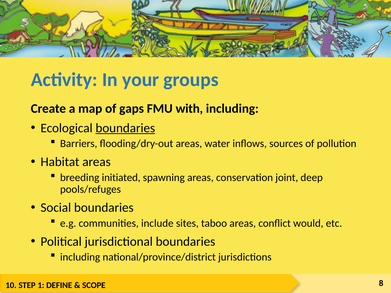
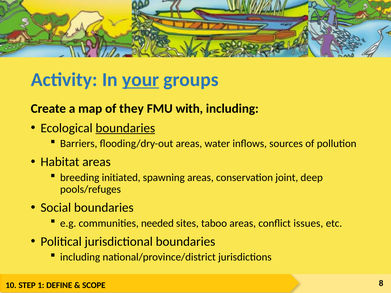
your underline: none -> present
gaps: gaps -> they
include: include -> needed
would: would -> issues
